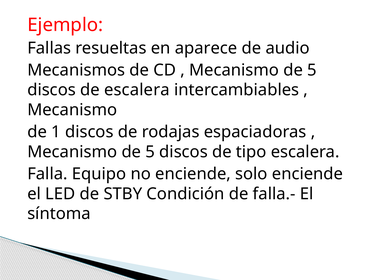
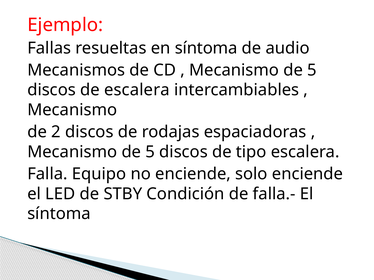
en aparece: aparece -> síntoma
1: 1 -> 2
